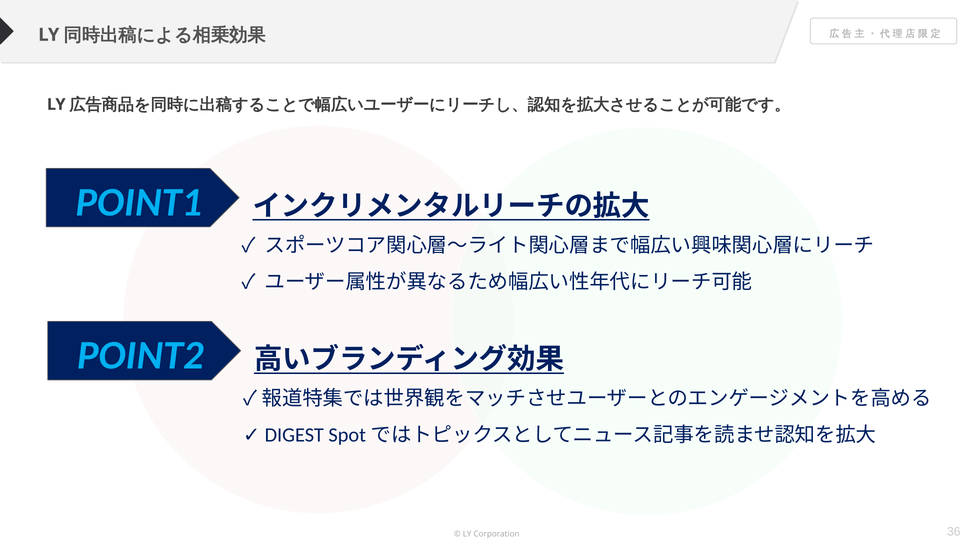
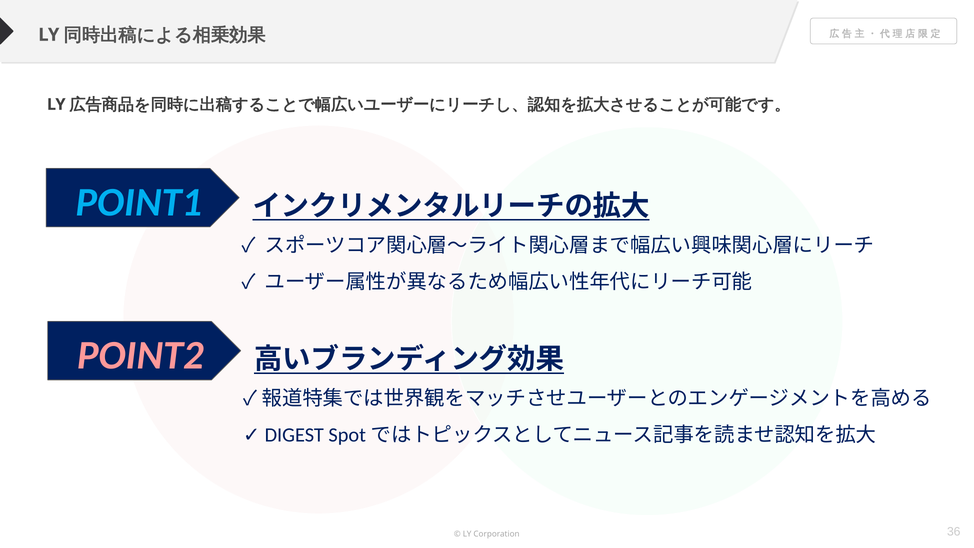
POINT2 colour: light blue -> pink
